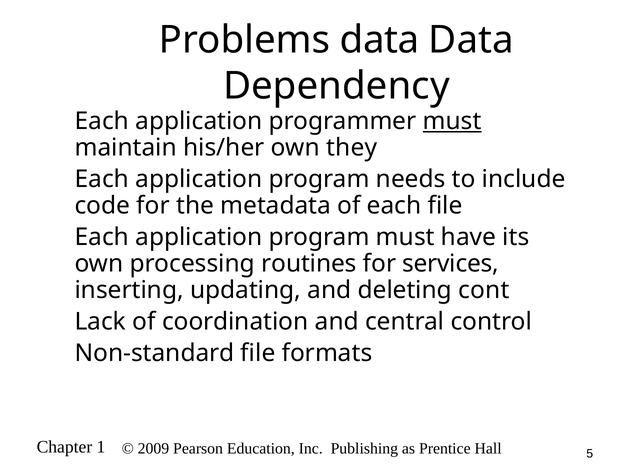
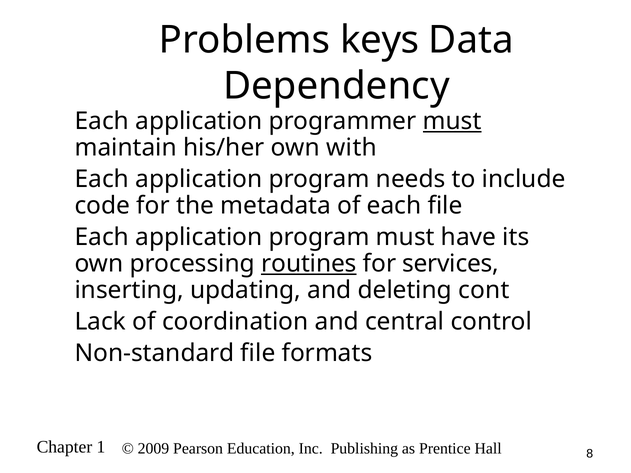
Problems data: data -> keys
they: they -> with
routines underline: none -> present
5: 5 -> 8
